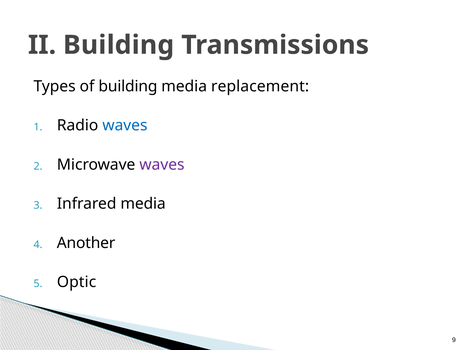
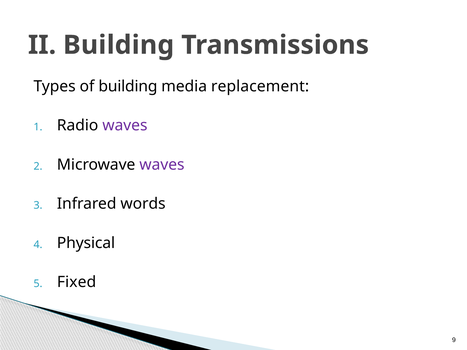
waves at (125, 126) colour: blue -> purple
Infrared media: media -> words
Another: Another -> Physical
Optic: Optic -> Fixed
